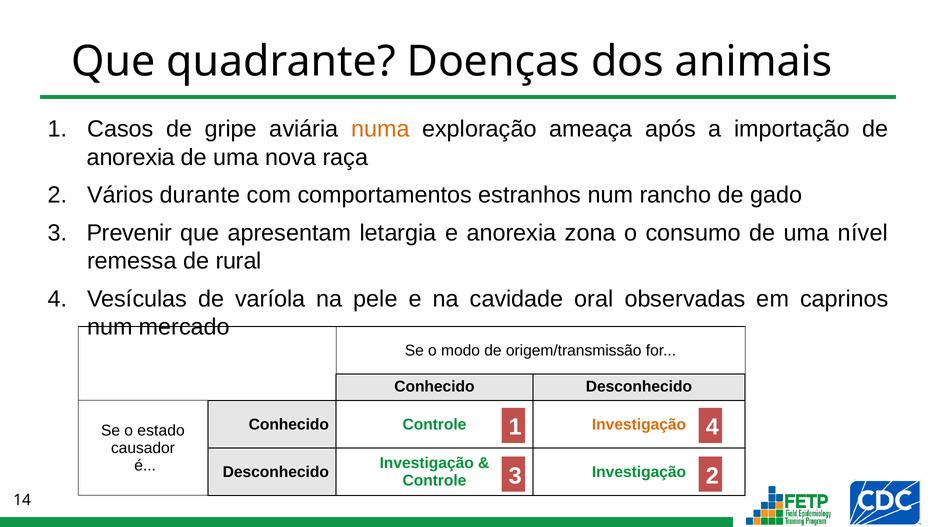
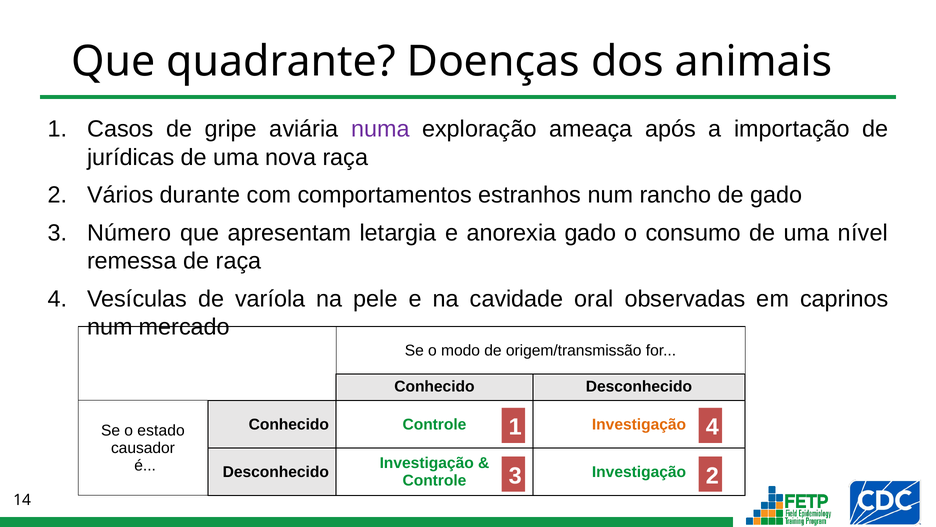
numa colour: orange -> purple
anorexia at (131, 157): anorexia -> jurídicas
Prevenir: Prevenir -> Número
anorexia zona: zona -> gado
de rural: rural -> raça
